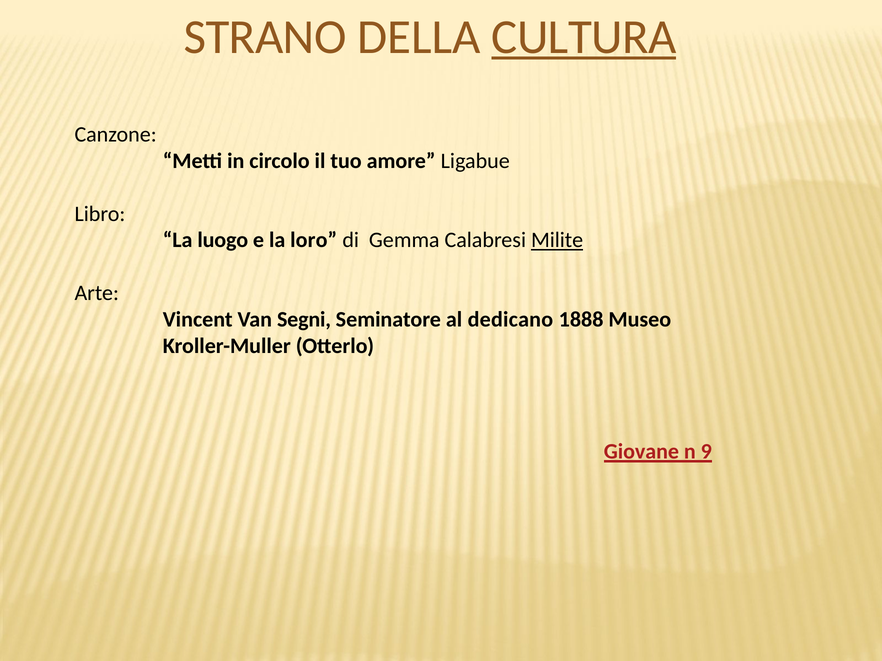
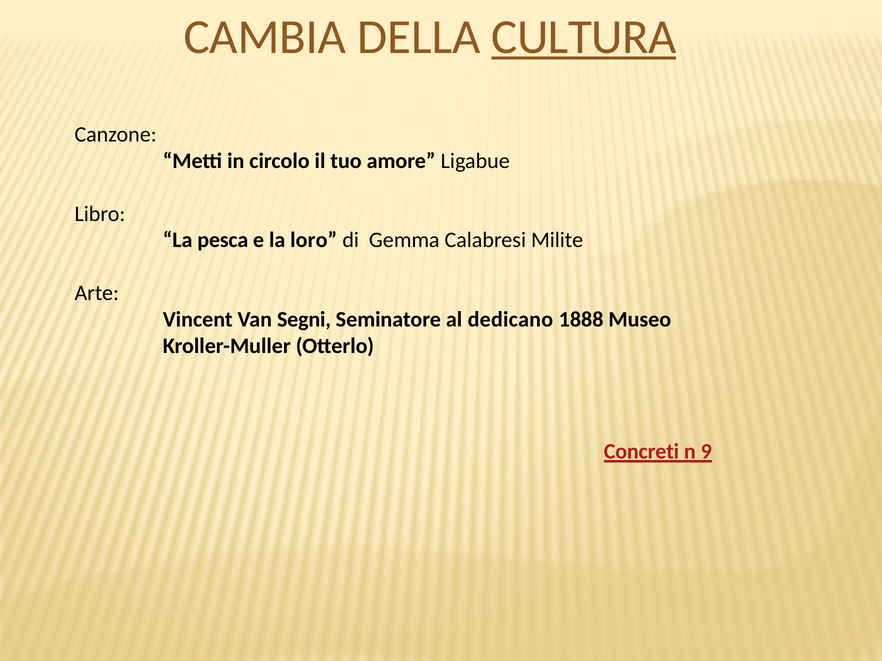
STRANO: STRANO -> CAMBIA
luogo: luogo -> pesca
Milite underline: present -> none
Giovane: Giovane -> Concreti
